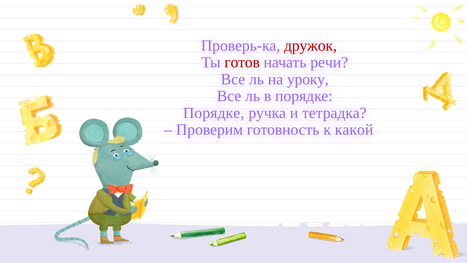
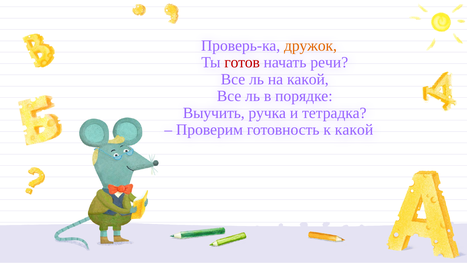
дружок colour: red -> orange
на уроку: уроку -> какой
Порядке at (214, 113): Порядке -> Выучить
